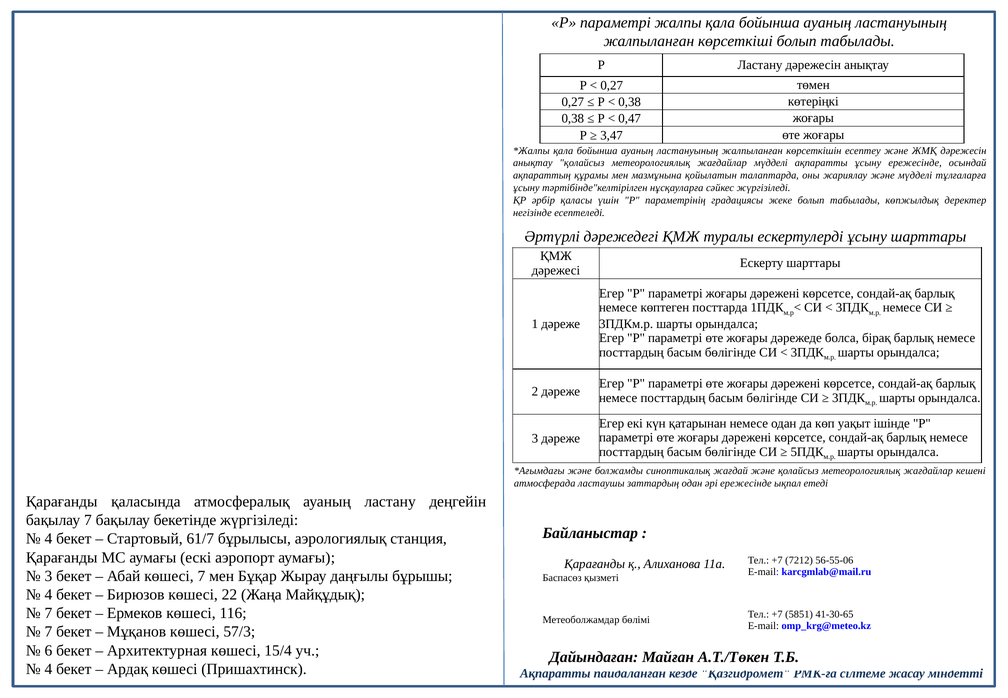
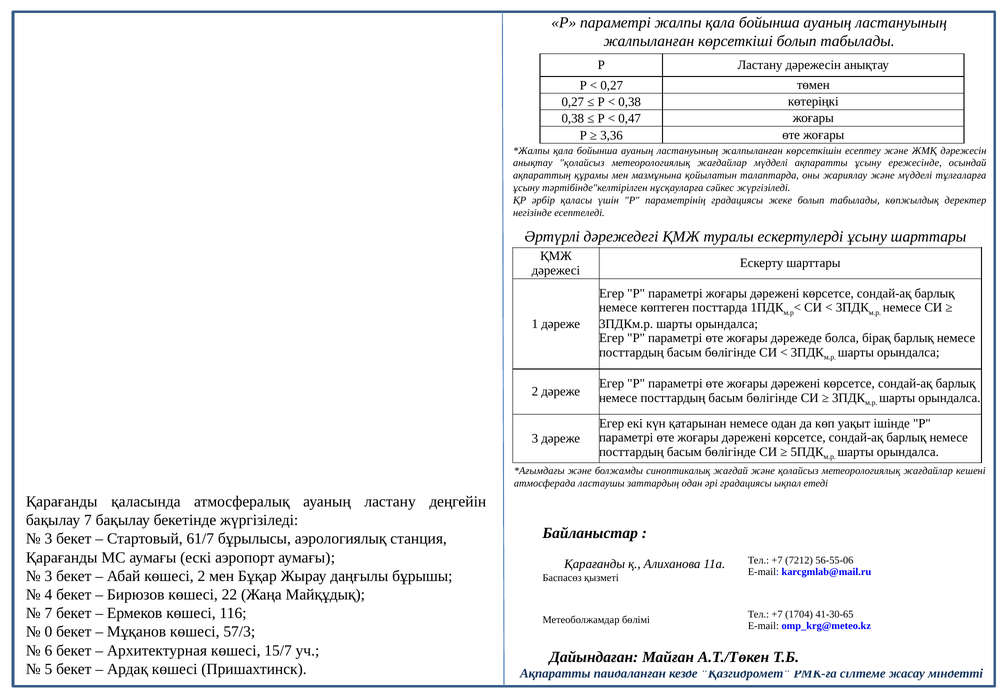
3,47: 3,47 -> 3,36
әрі ережесінде: ережесінде -> градациясы
4 at (48, 539): 4 -> 3
көшесі 7: 7 -> 2
5851: 5851 -> 1704
7 at (48, 632): 7 -> 0
15/4: 15/4 -> 15/7
4 at (48, 669): 4 -> 5
